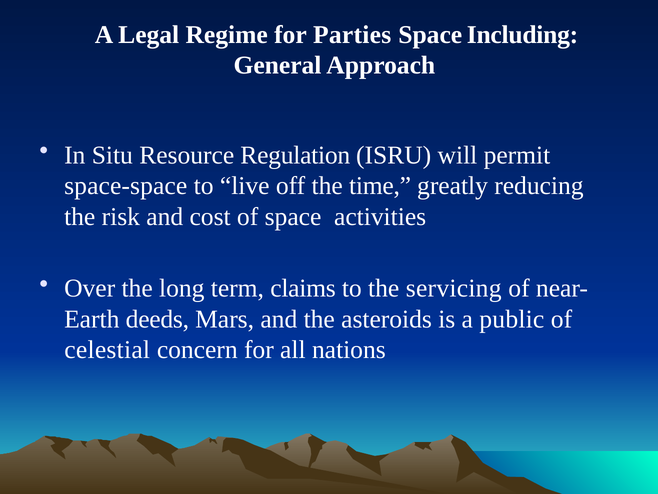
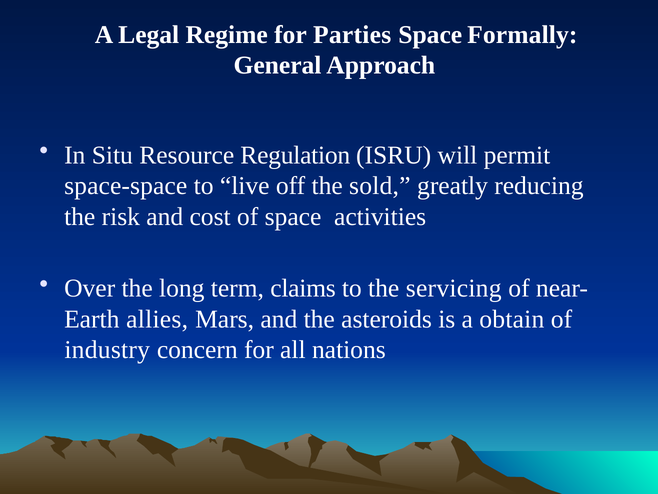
Including: Including -> Formally
time: time -> sold
deeds: deeds -> allies
public: public -> obtain
celestial: celestial -> industry
